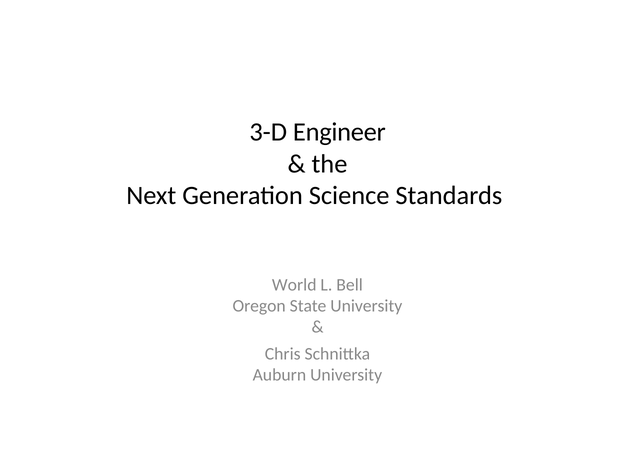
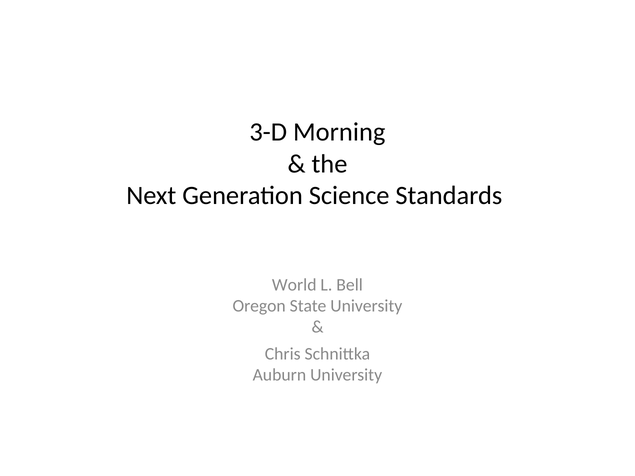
Engineer: Engineer -> Morning
